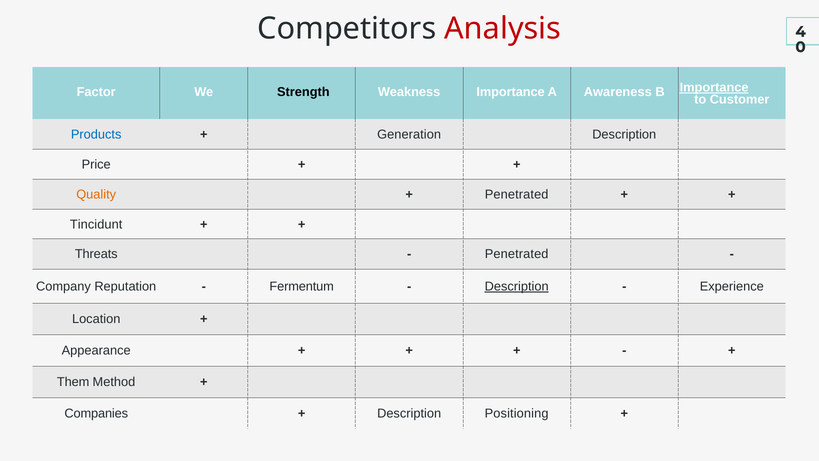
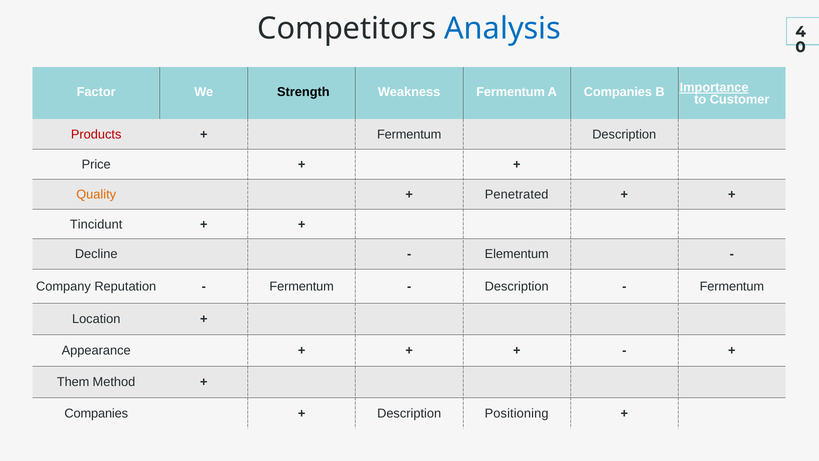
Analysis colour: red -> blue
Weakness Importance: Importance -> Fermentum
A Awareness: Awareness -> Companies
Products colour: blue -> red
Generation at (409, 134): Generation -> Fermentum
Threats: Threats -> Decline
Penetrated at (517, 254): Penetrated -> Elementum
Description at (517, 286) underline: present -> none
Experience at (732, 286): Experience -> Fermentum
